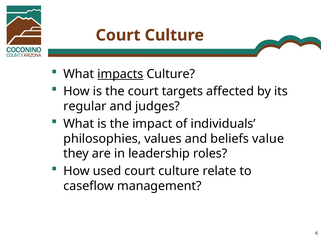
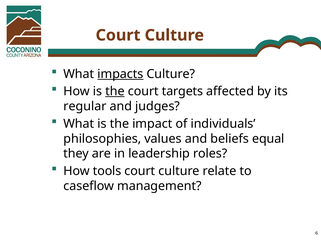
the at (115, 92) underline: none -> present
value: value -> equal
used: used -> tools
